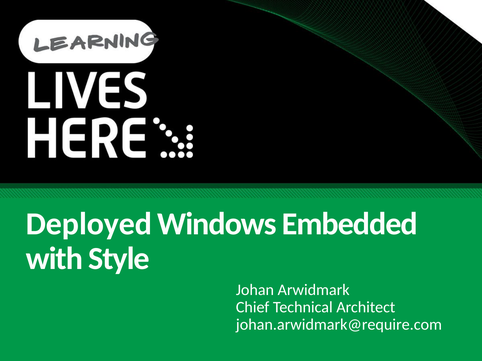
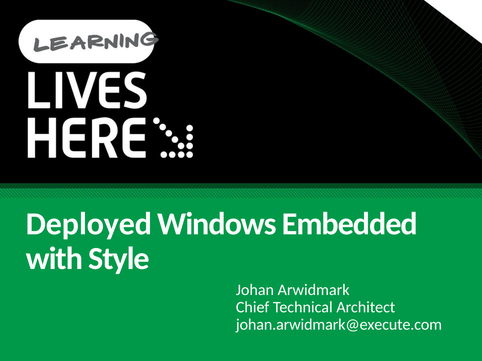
johan.arwidmark@require.com: johan.arwidmark@require.com -> johan.arwidmark@execute.com
